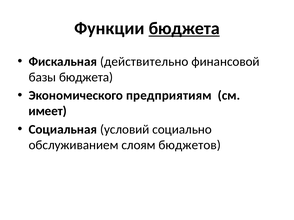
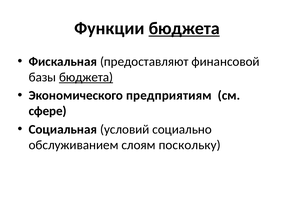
действительно: действительно -> предоставляют
бюджета at (86, 77) underline: none -> present
имеет: имеет -> сфере
бюджетов: бюджетов -> поскольку
